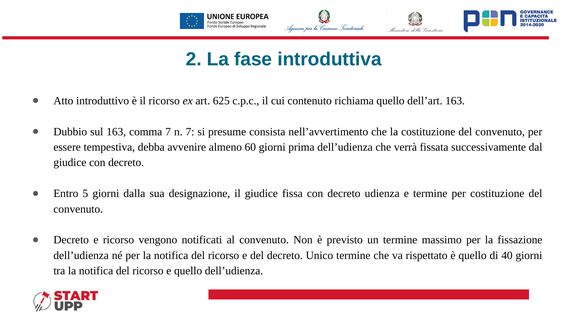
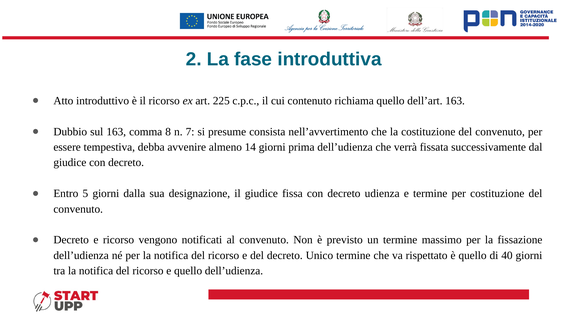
625: 625 -> 225
comma 7: 7 -> 8
60: 60 -> 14
